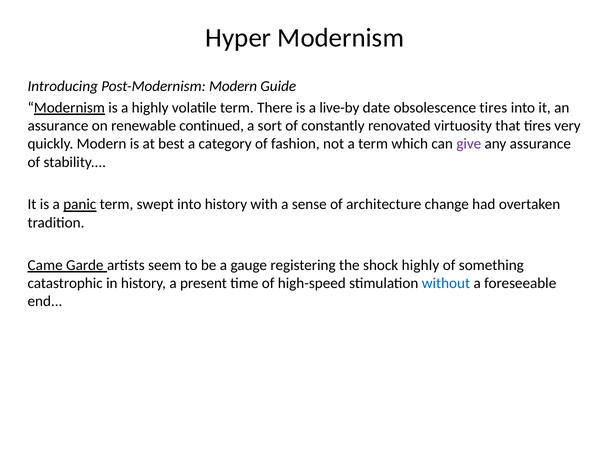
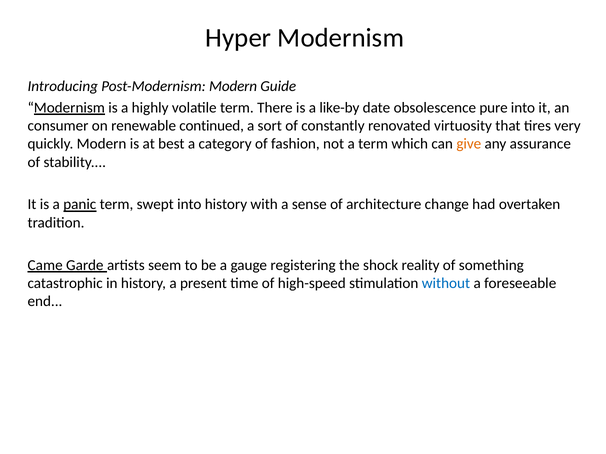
live-by: live-by -> like-by
obsolescence tires: tires -> pure
assurance at (58, 126): assurance -> consumer
give colour: purple -> orange
shock highly: highly -> reality
